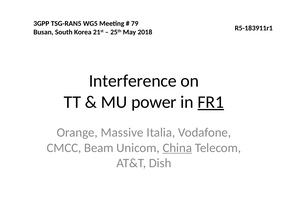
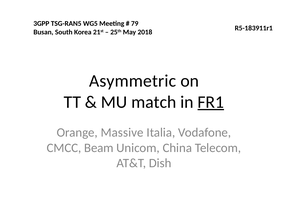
Interference: Interference -> Asymmetric
power: power -> match
China underline: present -> none
